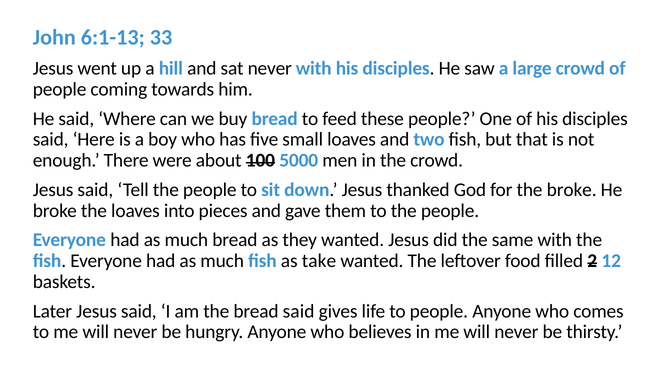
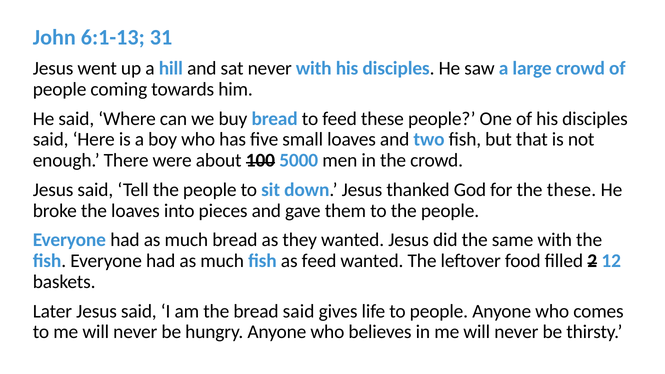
33: 33 -> 31
the broke: broke -> these
as take: take -> feed
